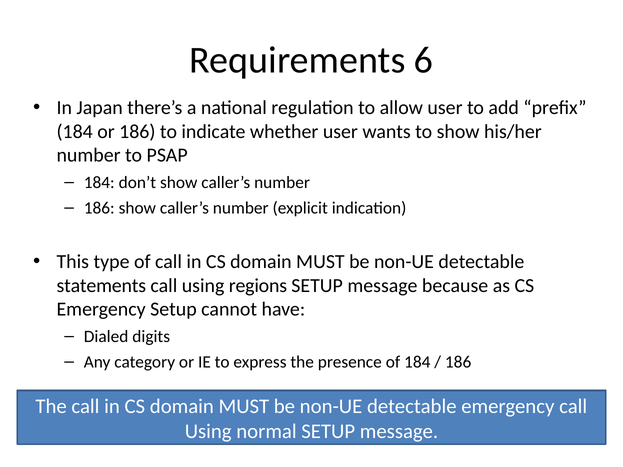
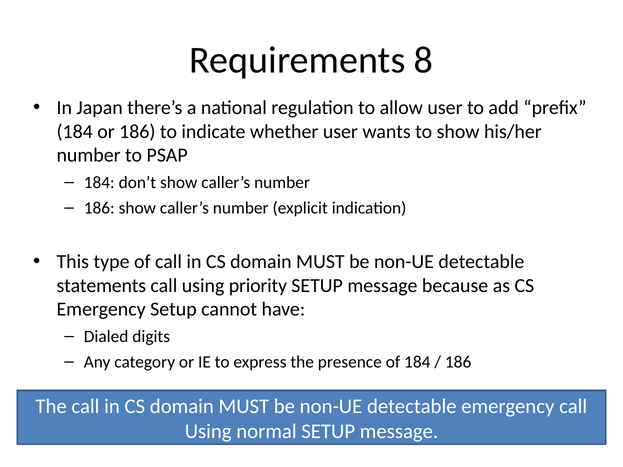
6: 6 -> 8
regions: regions -> priority
